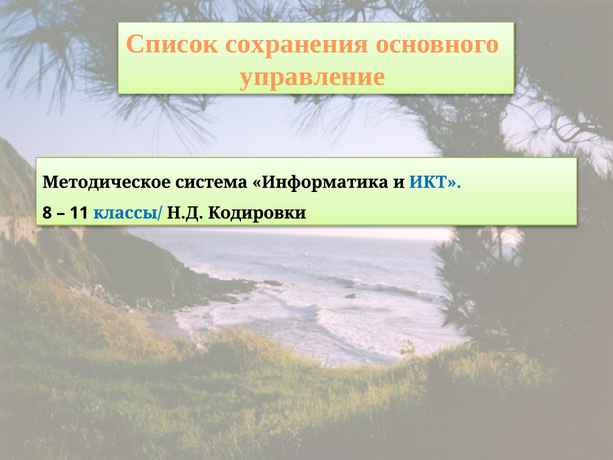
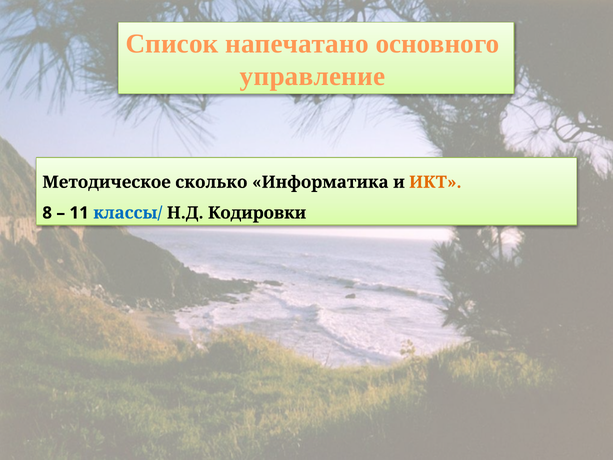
сохранения: сохранения -> напечатано
система: система -> сколько
ИКТ colour: blue -> orange
